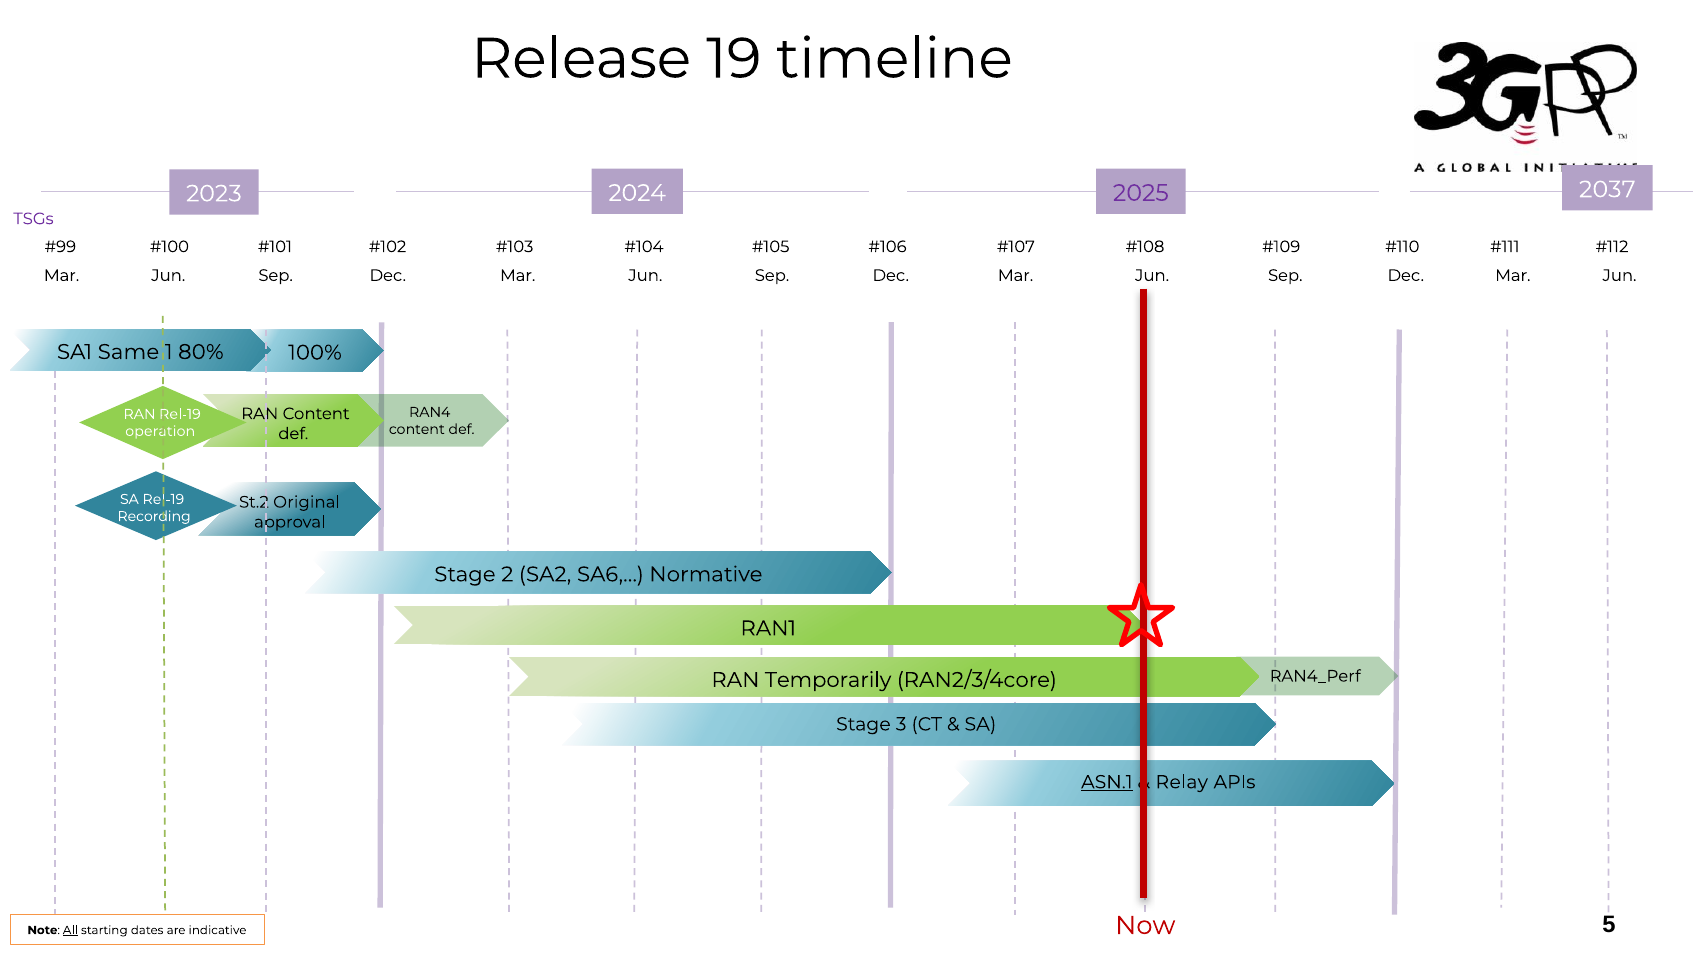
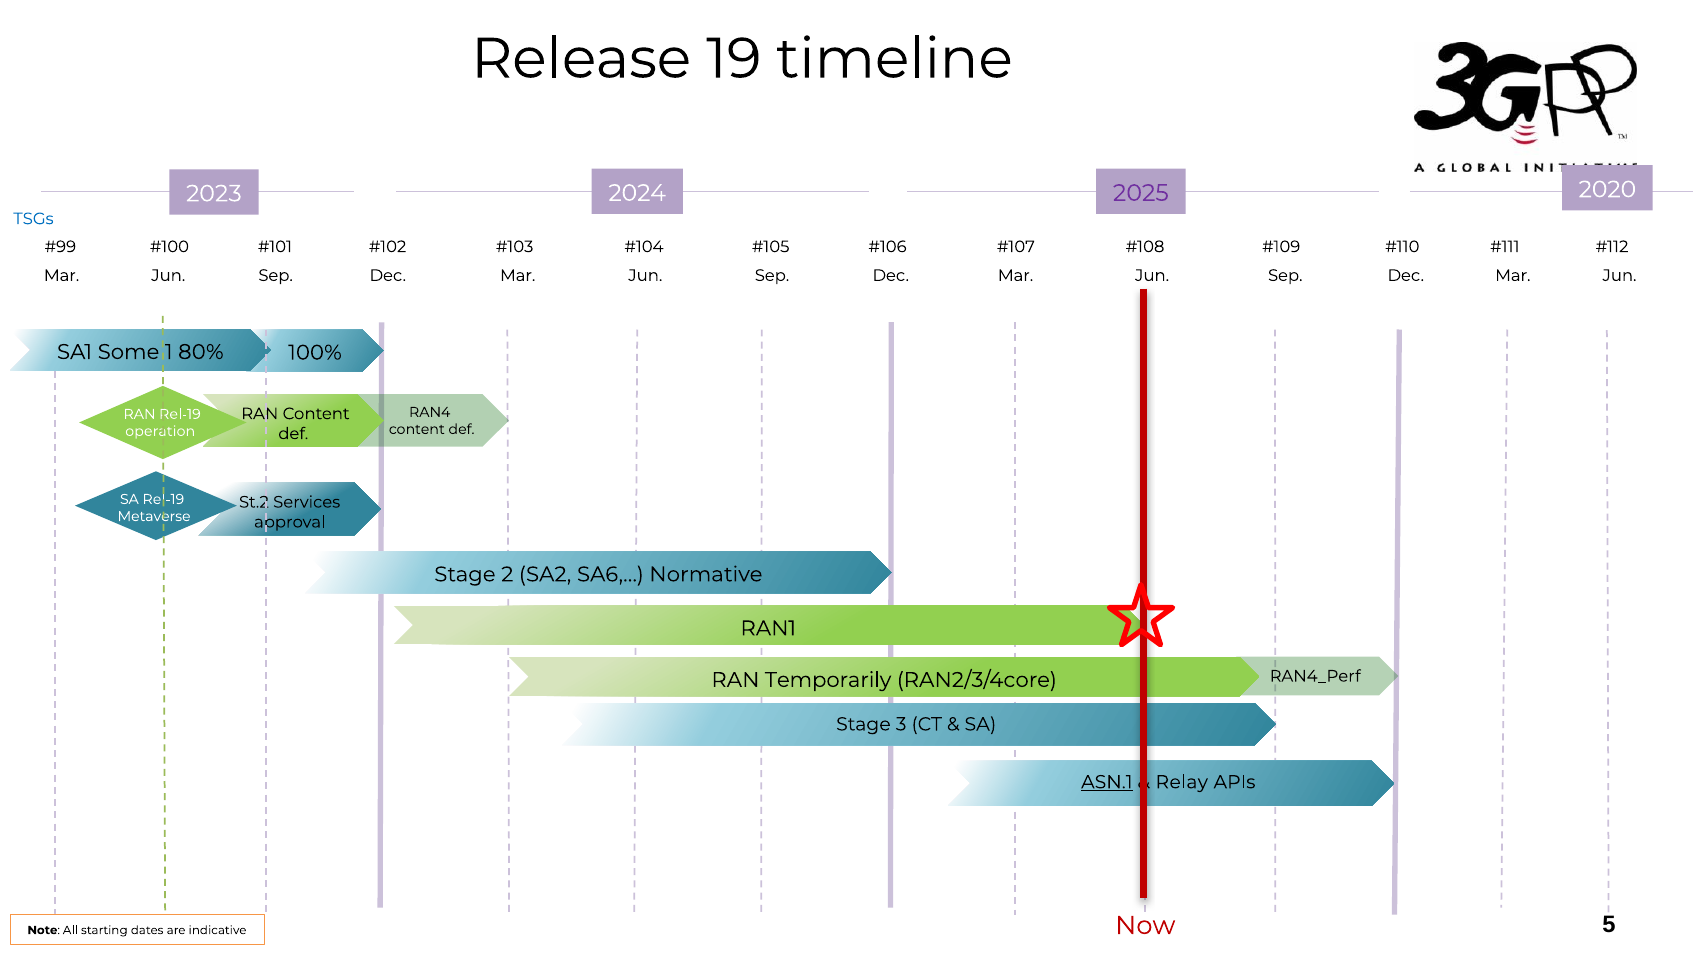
2037: 2037 -> 2020
TSGs colour: purple -> blue
Same: Same -> Some
Original: Original -> Services
Recording: Recording -> Metaverse
All underline: present -> none
